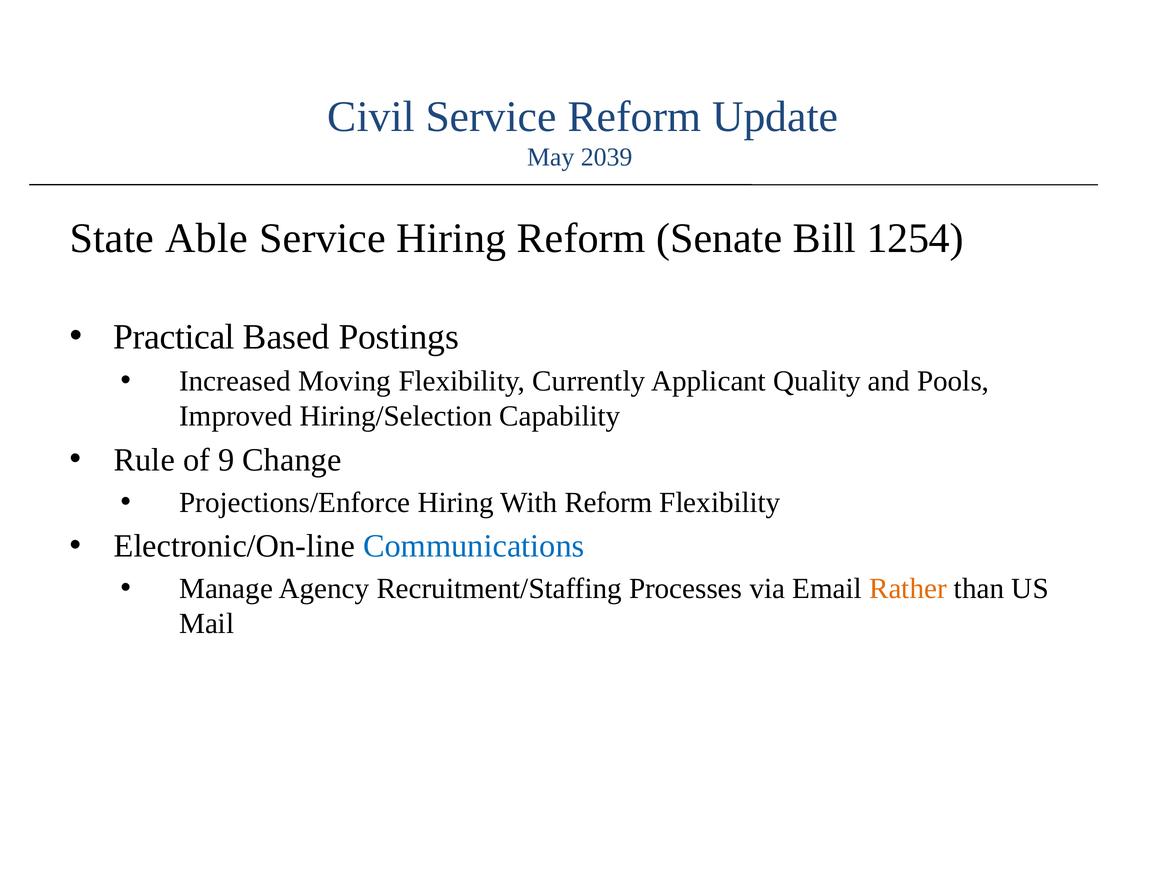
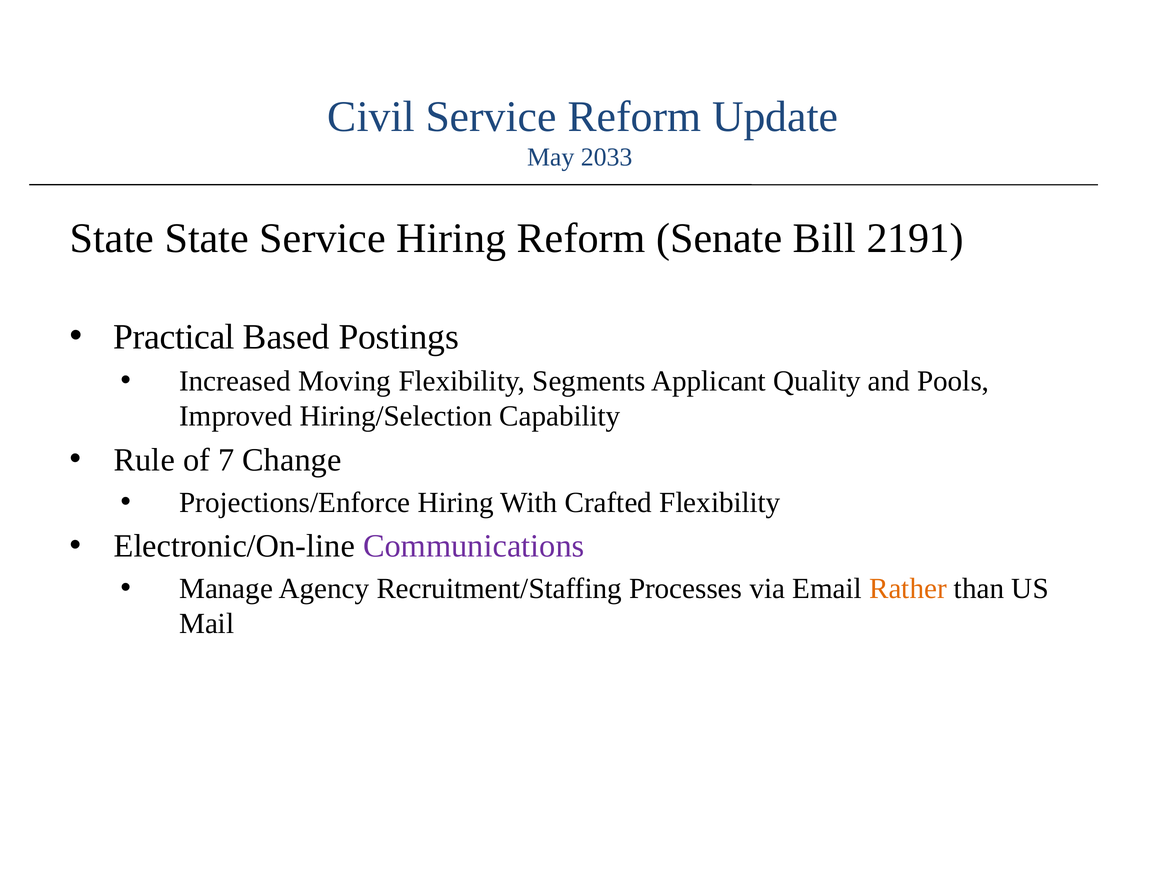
2039: 2039 -> 2033
State Able: Able -> State
1254: 1254 -> 2191
Currently: Currently -> Segments
9: 9 -> 7
With Reform: Reform -> Crafted
Communications colour: blue -> purple
